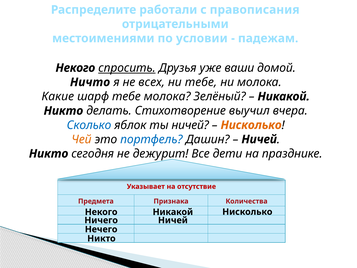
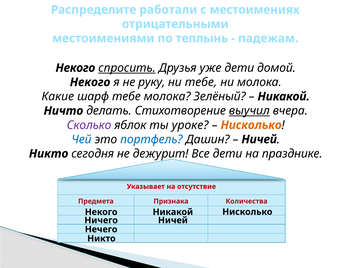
правописания: правописания -> местоимениях
условии: условии -> теплынь
уже ваши: ваши -> дети
Ничто at (90, 82): Ничто -> Некого
всех: всех -> руку
Никто at (63, 111): Никто -> Ничто
выучил underline: none -> present
Сколько colour: blue -> purple
ты ничей: ничей -> уроке
Чей colour: orange -> blue
